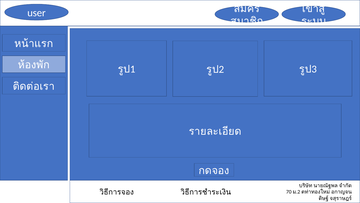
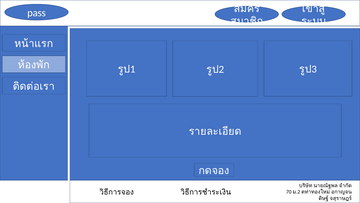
user: user -> pass
